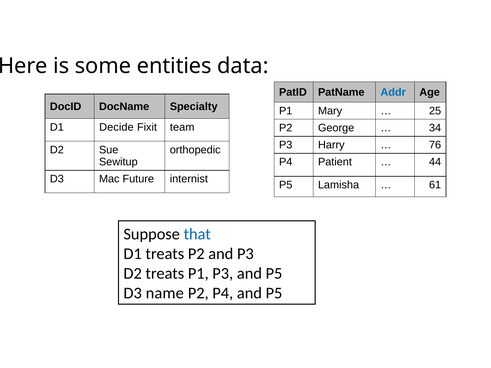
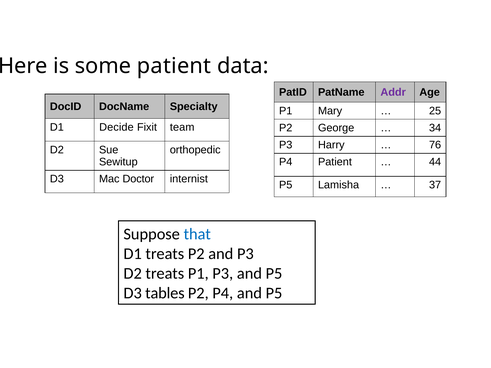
some entities: entities -> patient
Addr colour: blue -> purple
Future: Future -> Doctor
61: 61 -> 37
name: name -> tables
